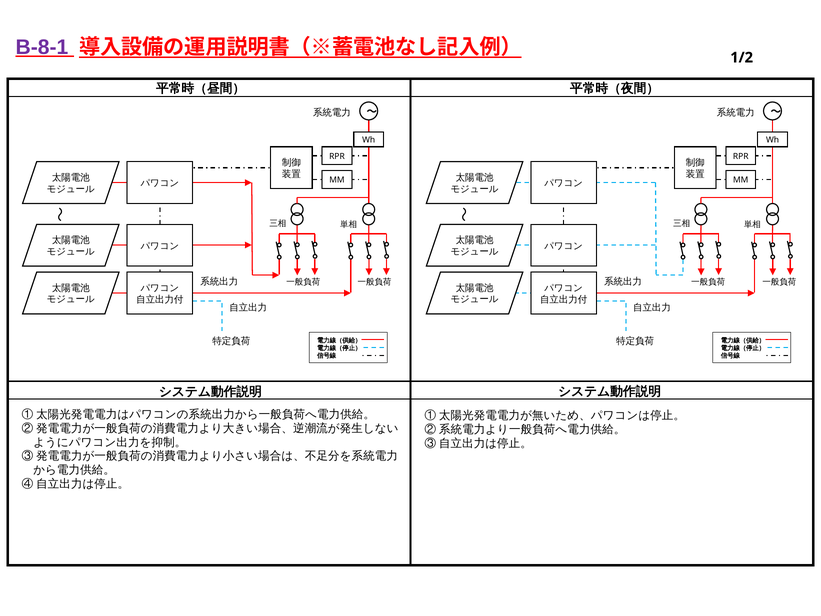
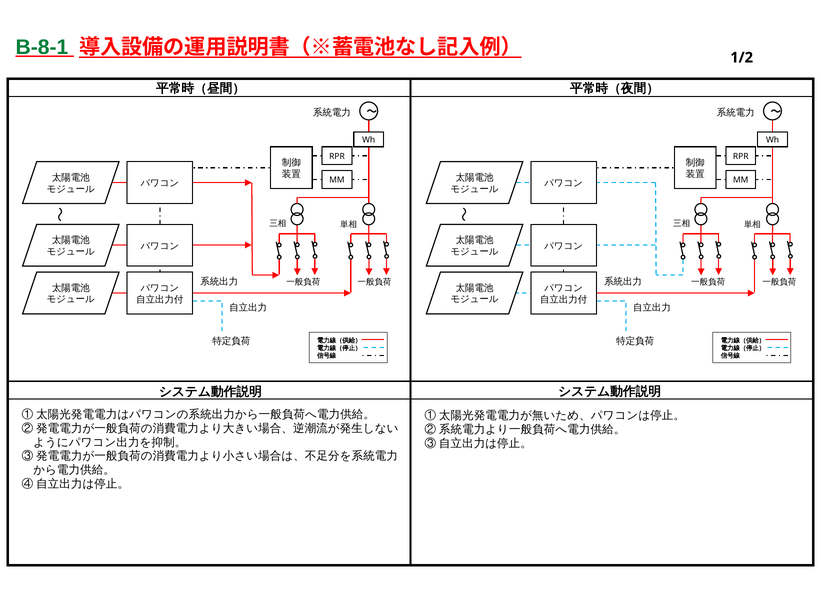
B-8-1 colour: purple -> green
